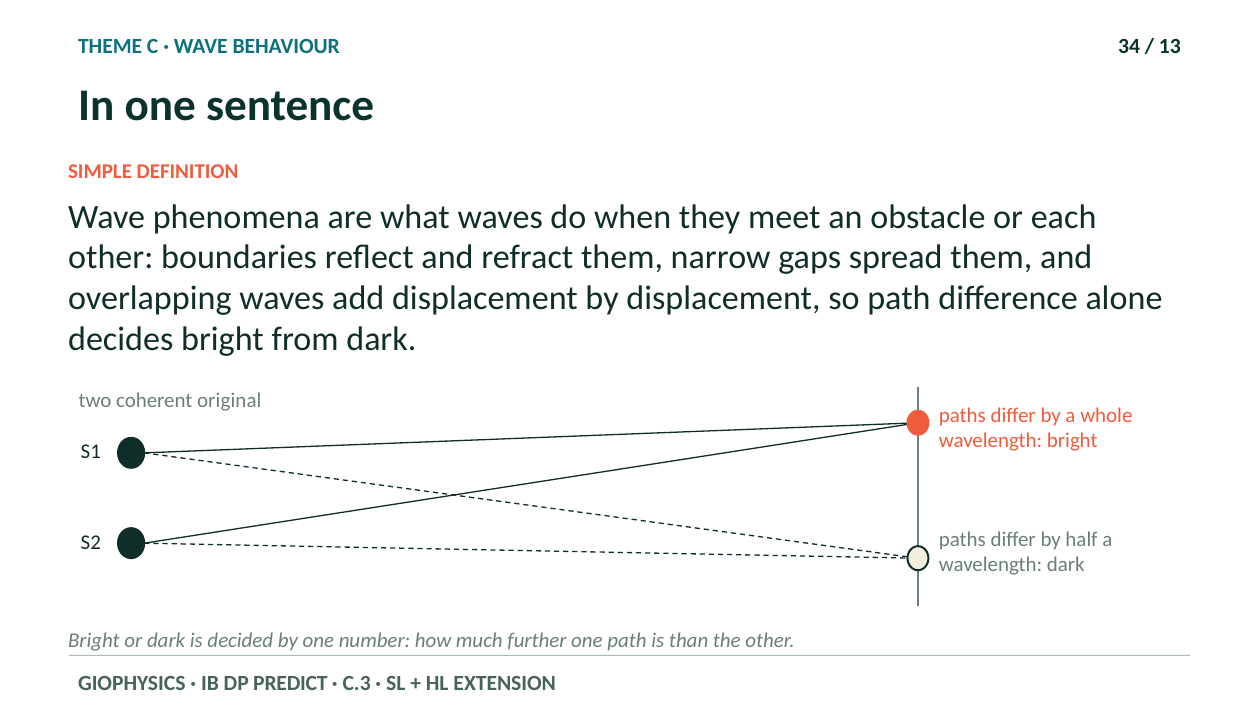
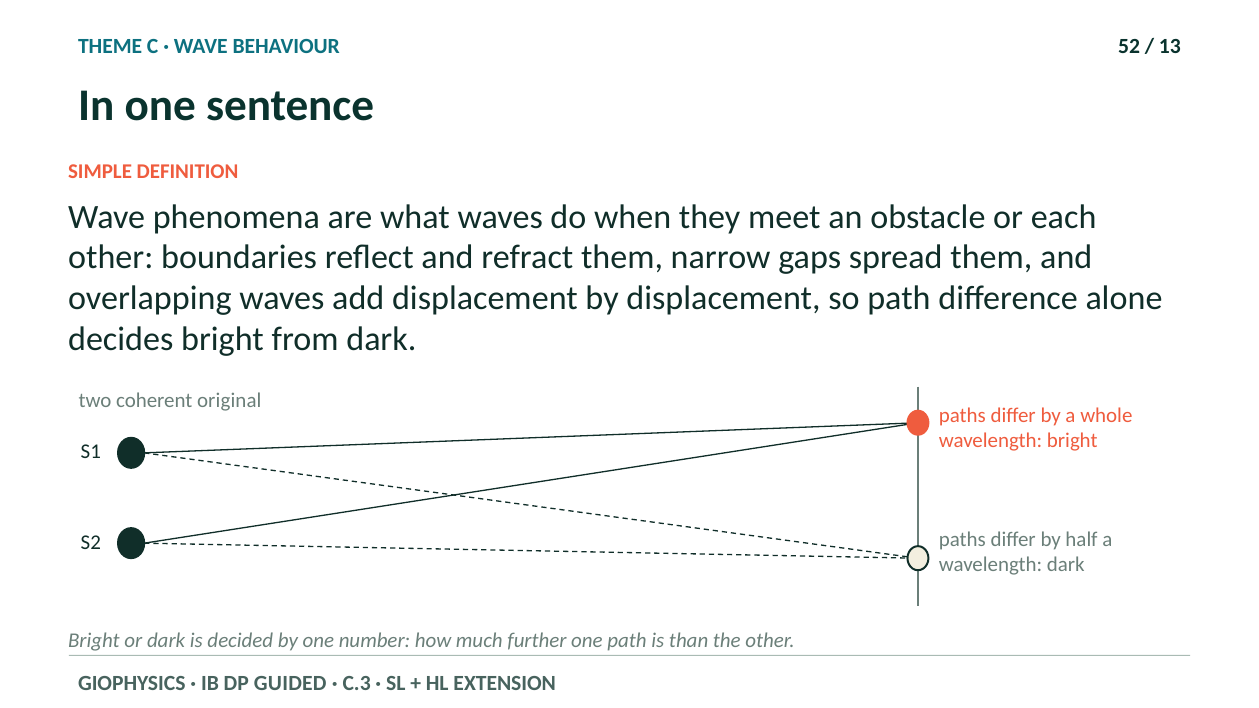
34: 34 -> 52
PREDICT: PREDICT -> GUIDED
